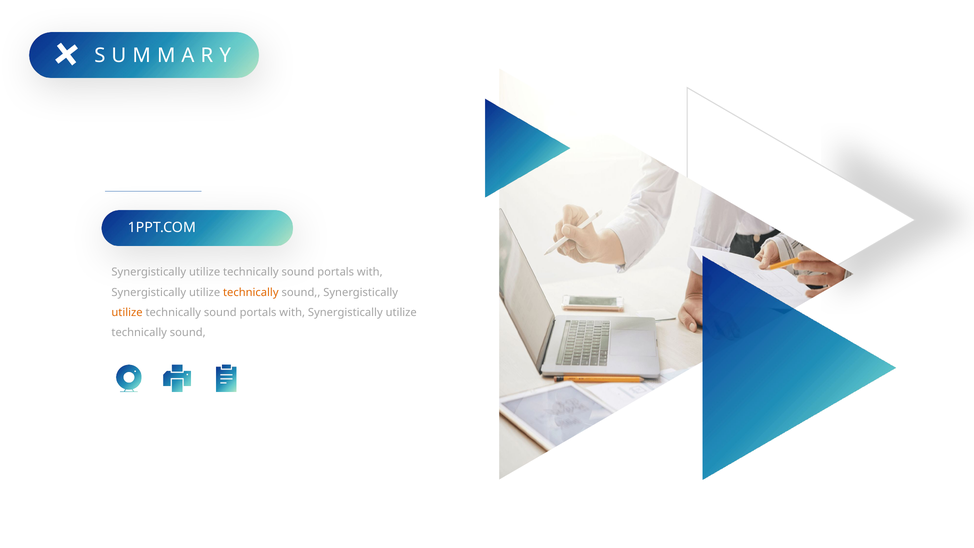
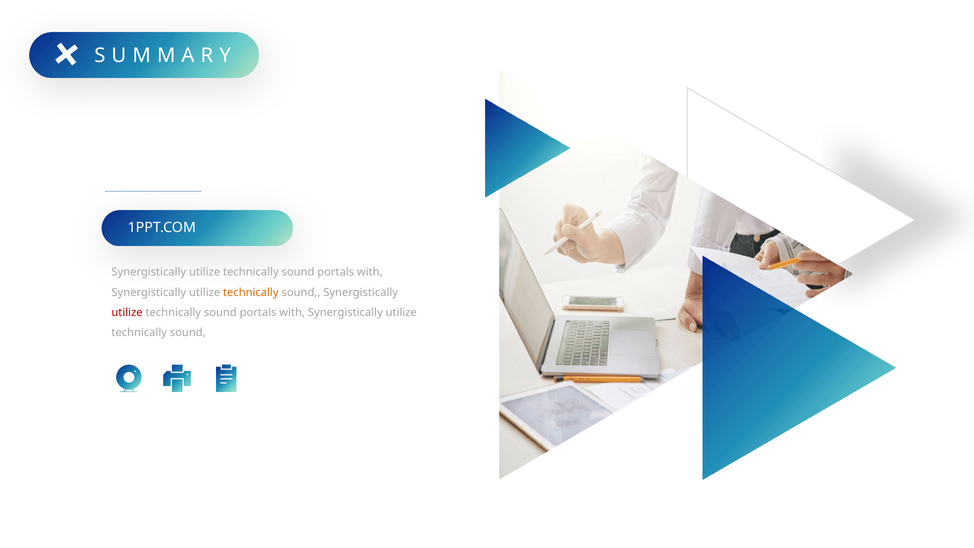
utilize at (127, 312) colour: orange -> red
